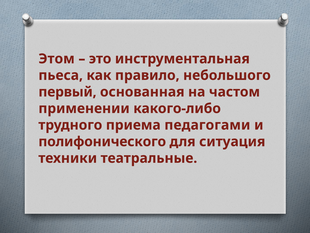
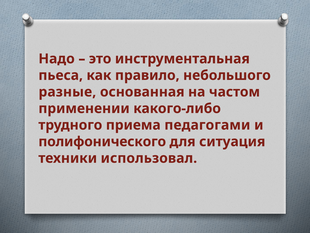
Этом: Этом -> Надо
первый: первый -> разные
театральные: театральные -> использовал
